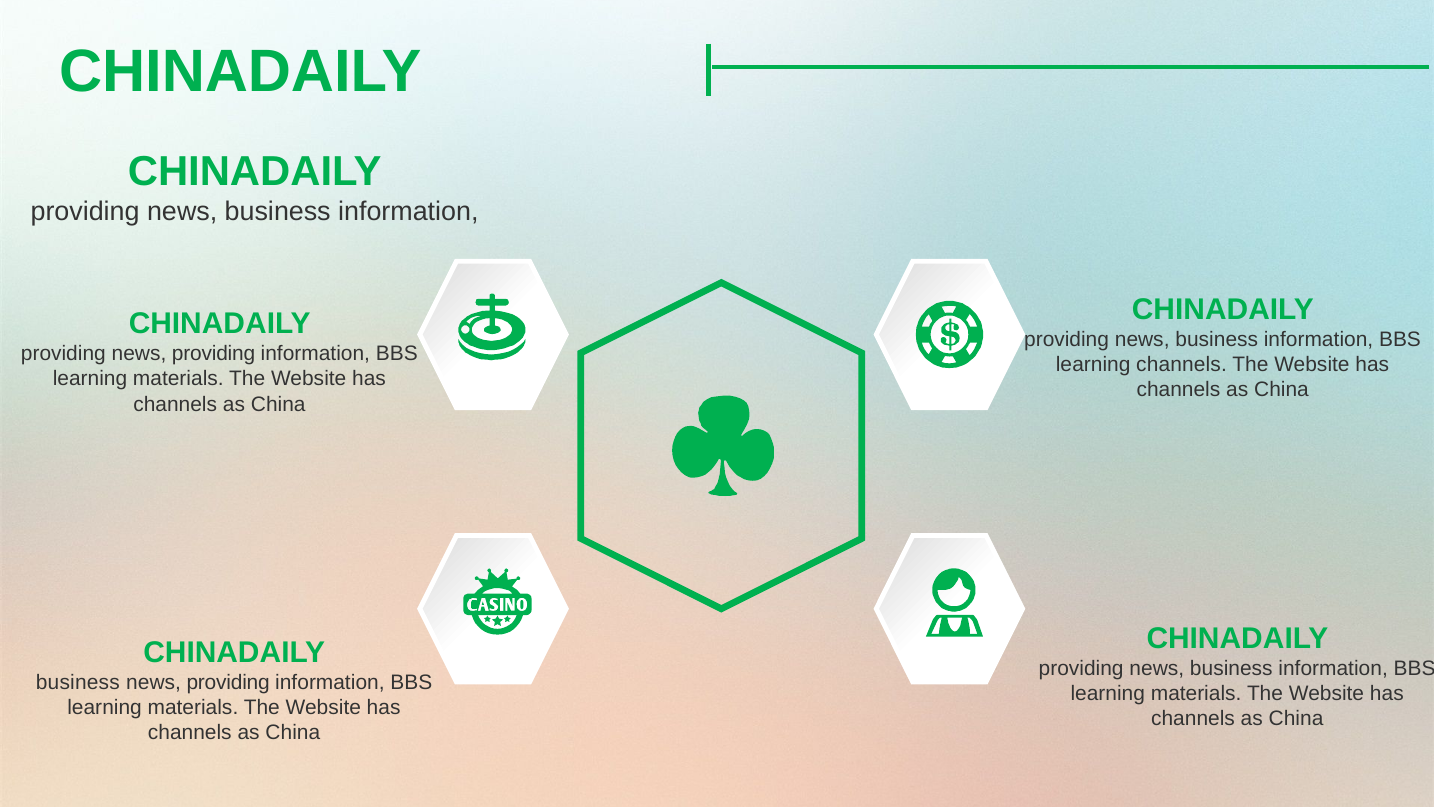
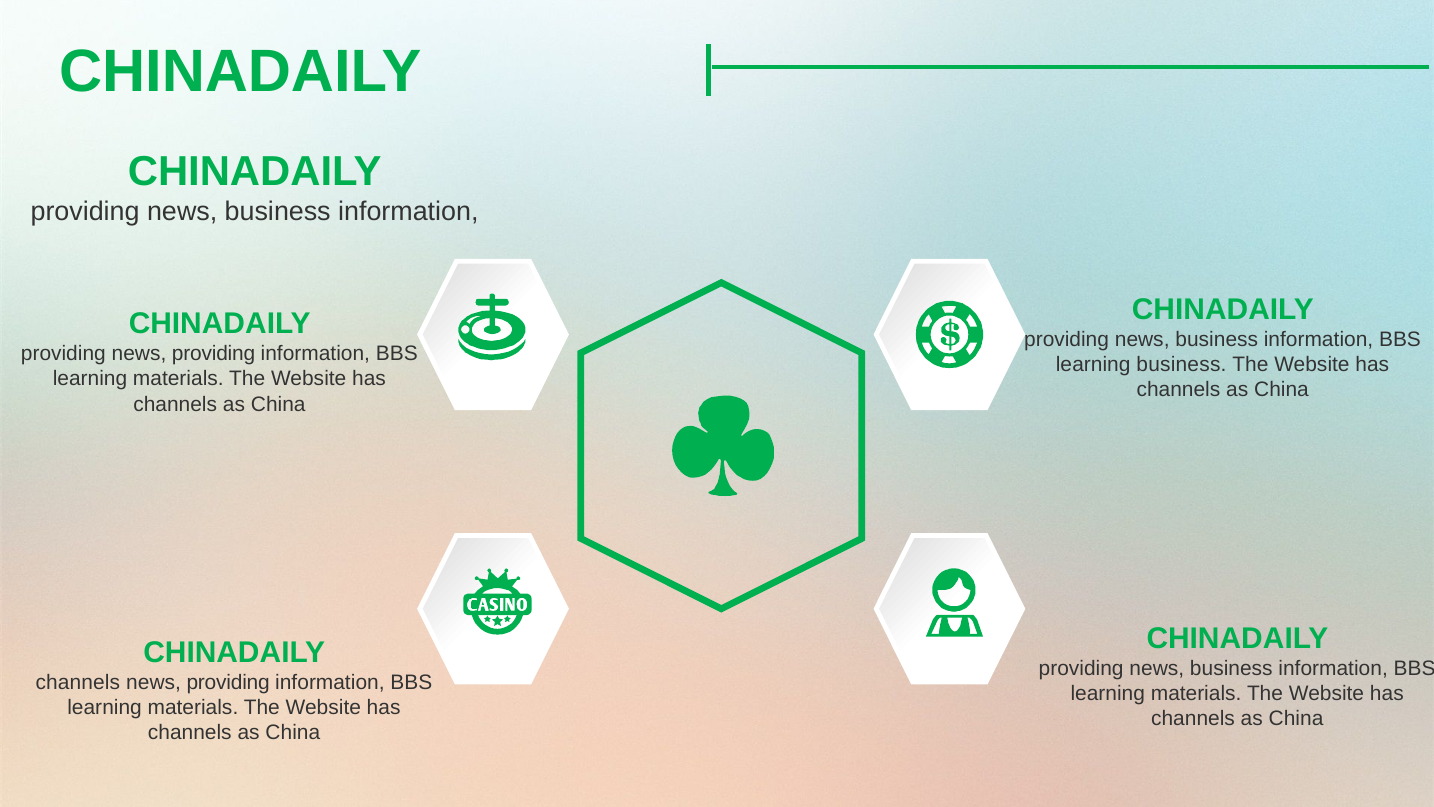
learning channels: channels -> business
business at (78, 682): business -> channels
